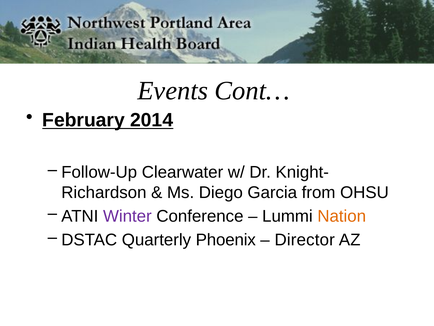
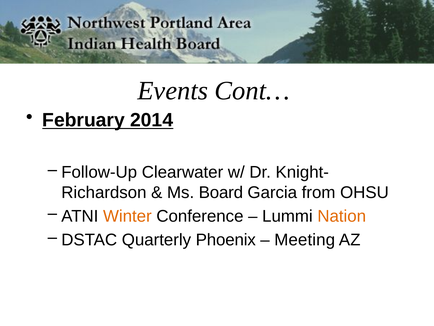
Diego: Diego -> Board
Winter colour: purple -> orange
Director: Director -> Meeting
